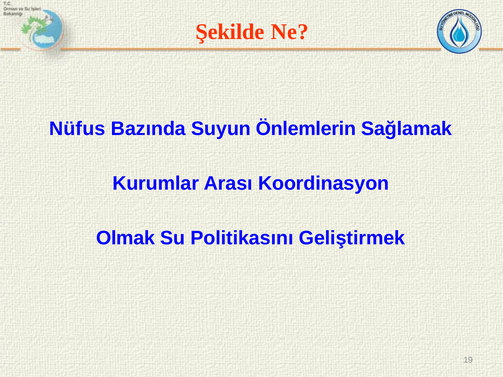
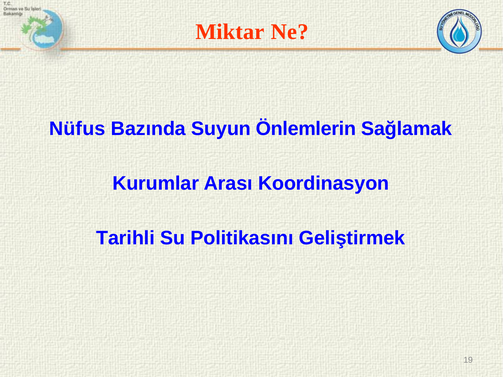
Şekilde: Şekilde -> Miktar
Olmak: Olmak -> Tarihli
